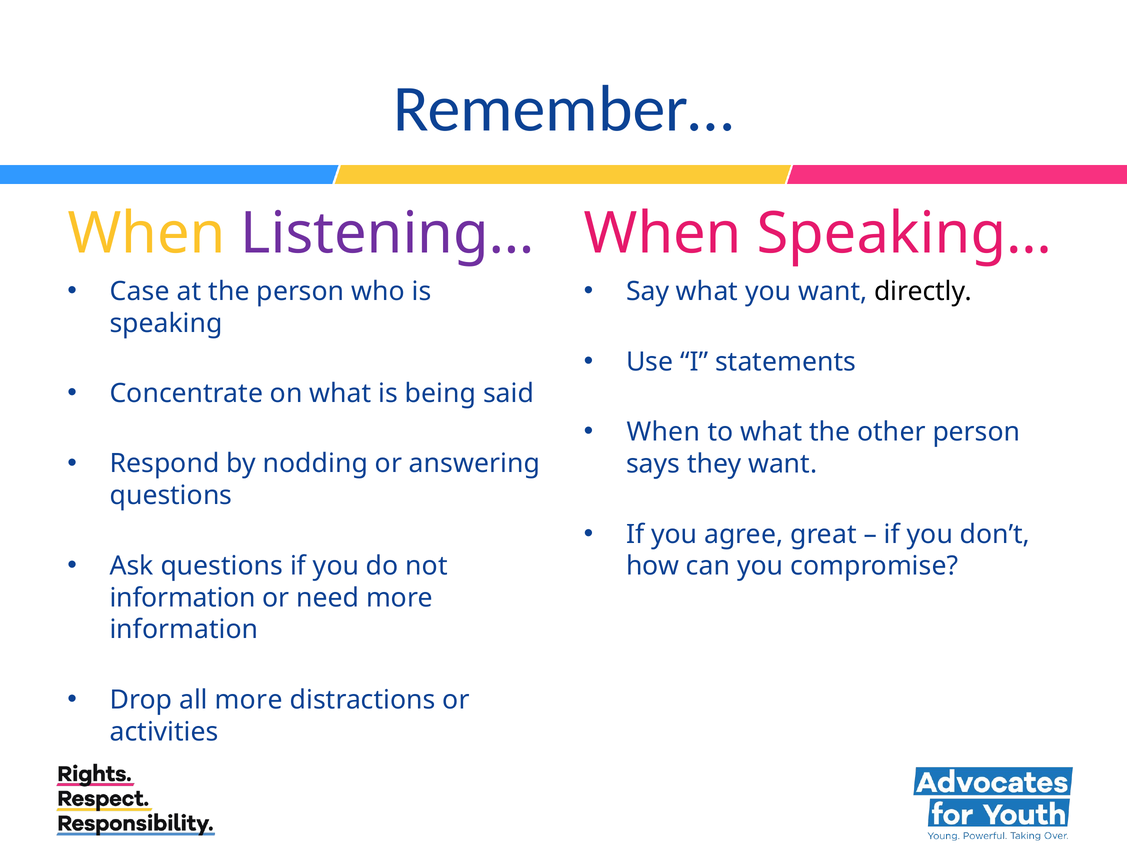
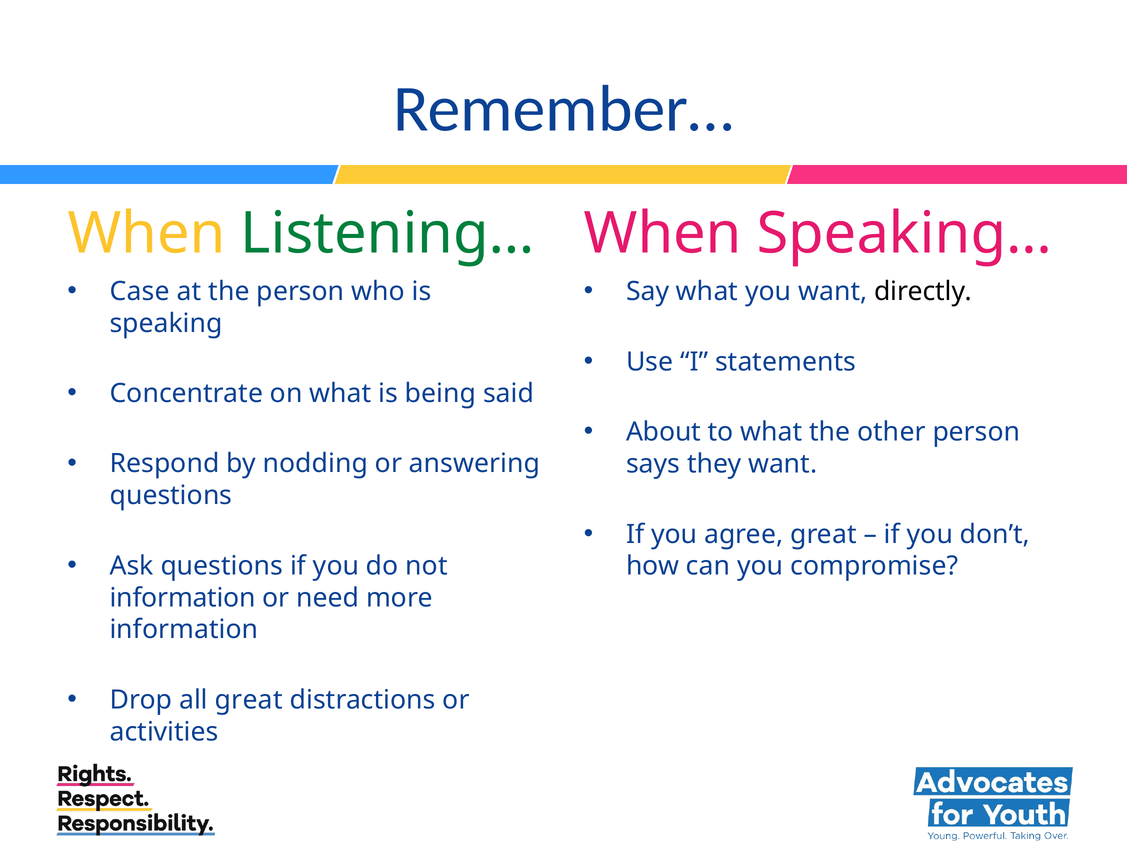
Listening… colour: purple -> green
When at (663, 432): When -> About
all more: more -> great
